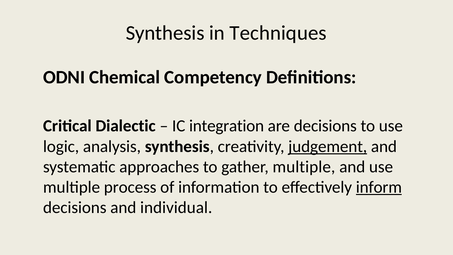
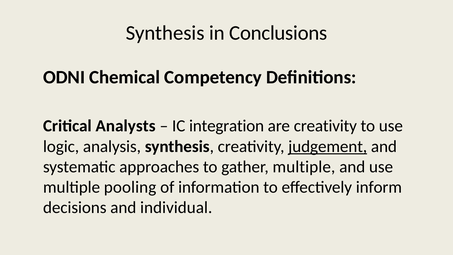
Techniques: Techniques -> Conclusions
Dialectic: Dialectic -> Analysts
are decisions: decisions -> creativity
process: process -> pooling
inform underline: present -> none
